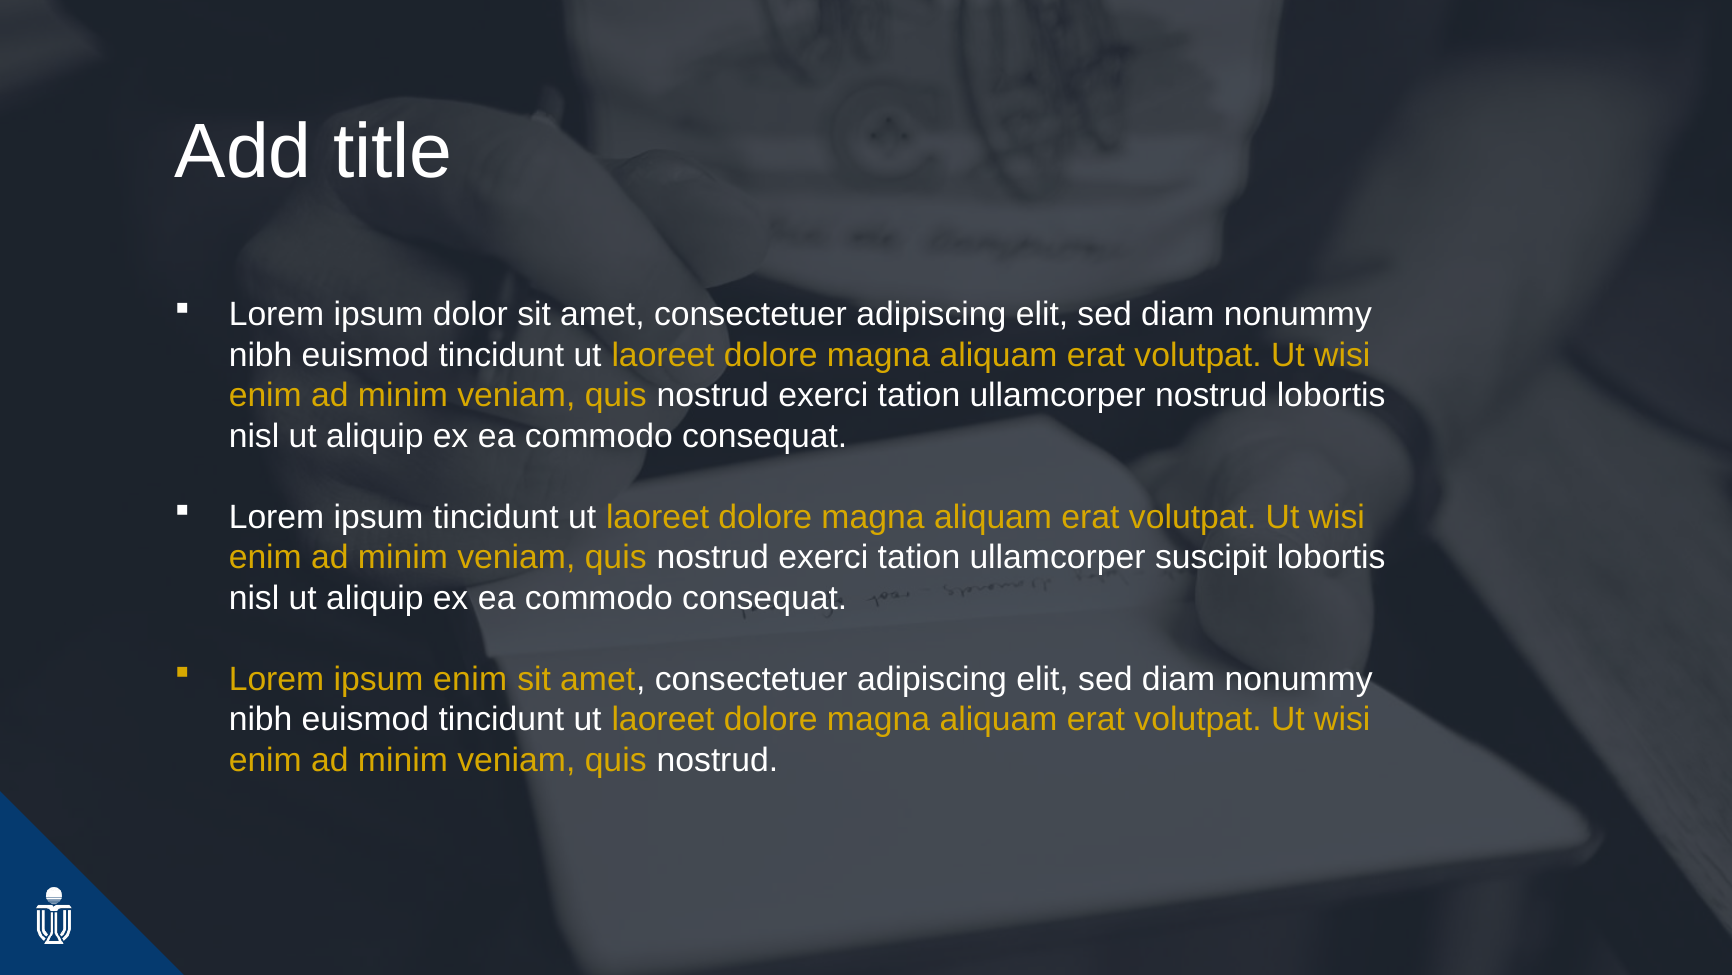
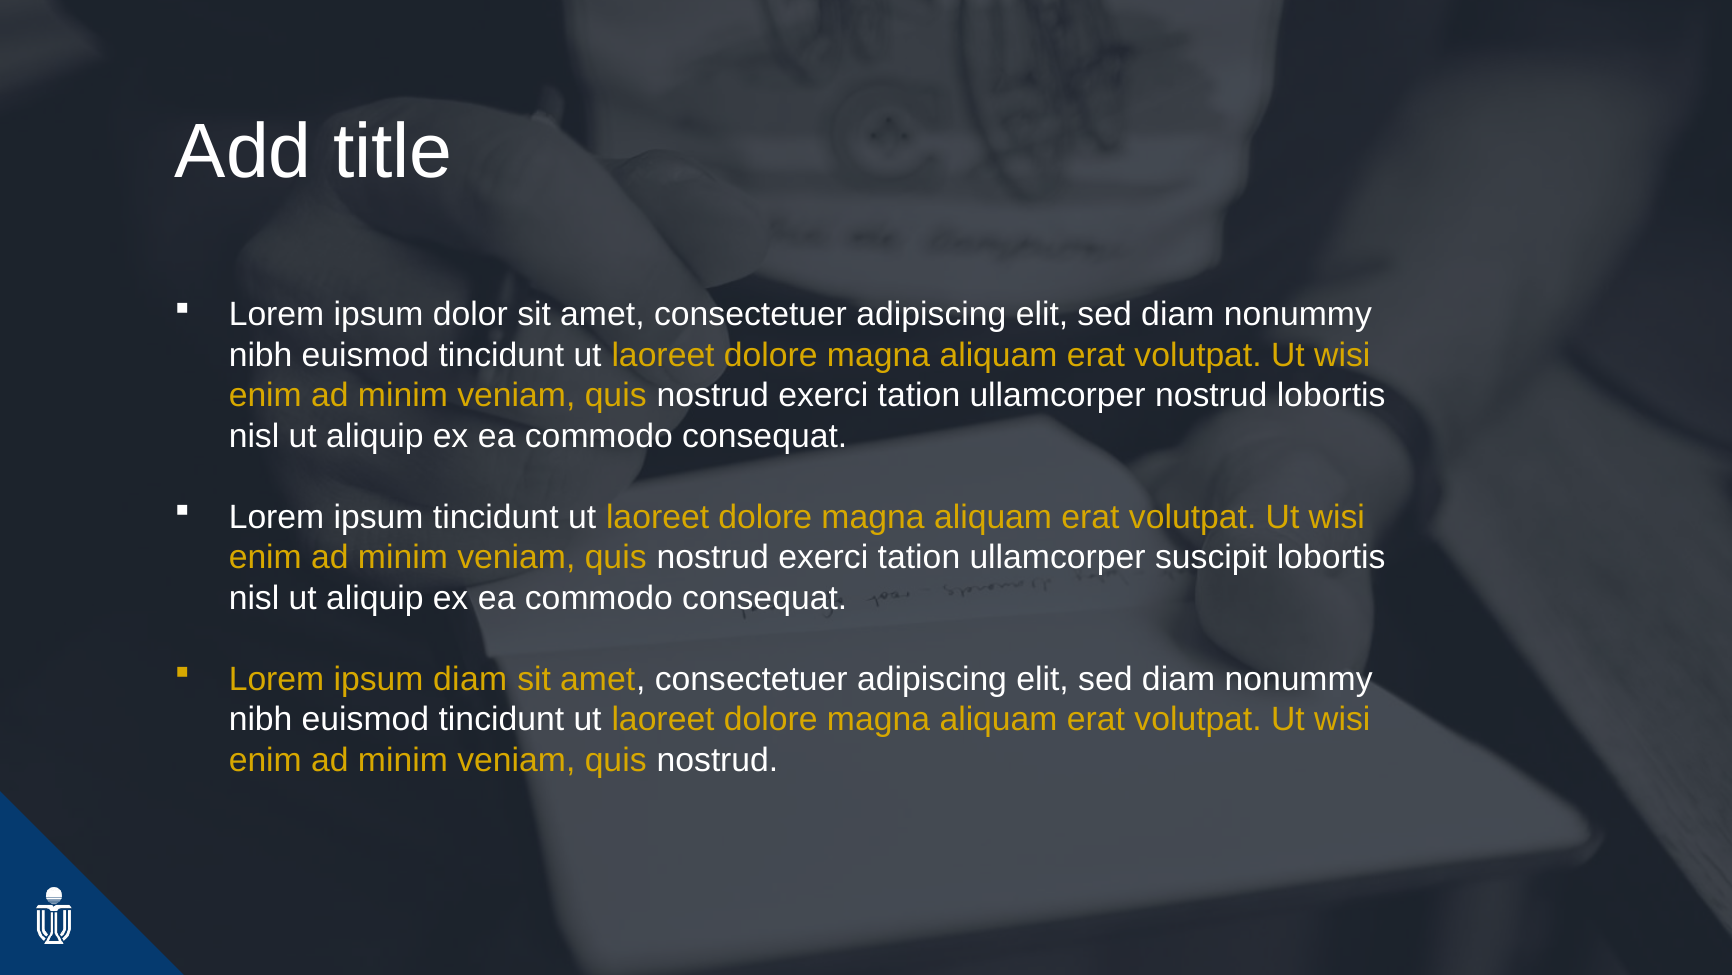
ipsum enim: enim -> diam
